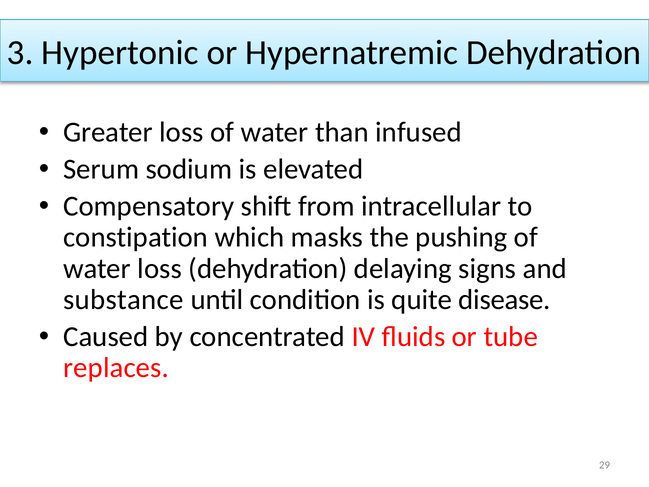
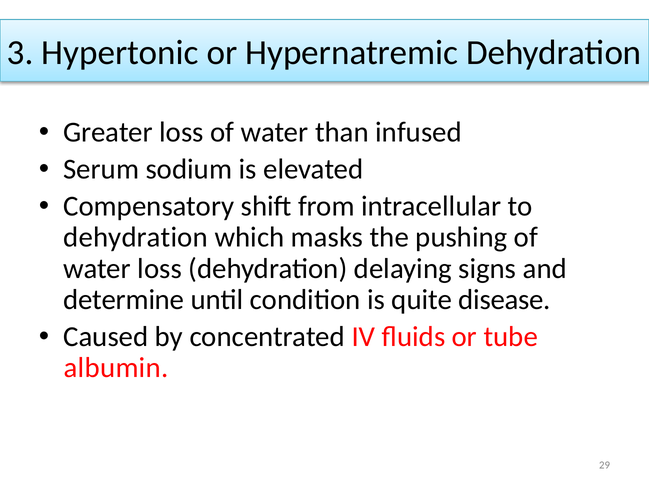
constipation at (136, 237): constipation -> dehydration
substance: substance -> determine
replaces: replaces -> albumin
